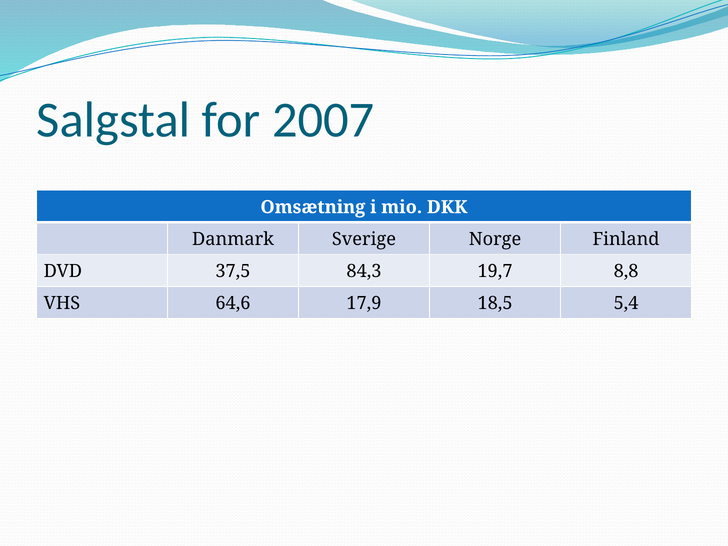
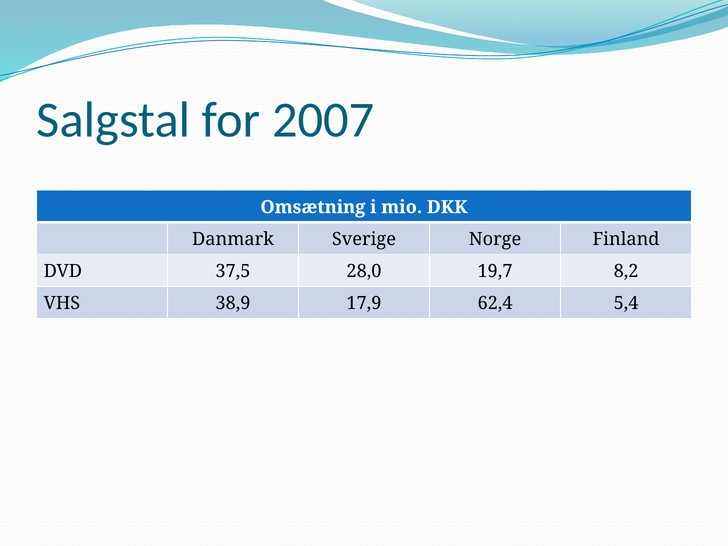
84,3: 84,3 -> 28,0
8,8: 8,8 -> 8,2
64,6: 64,6 -> 38,9
18,5: 18,5 -> 62,4
